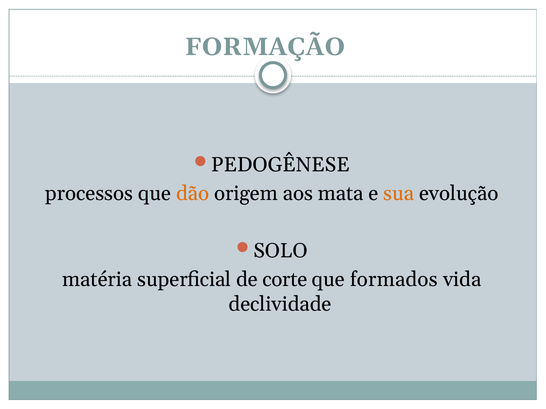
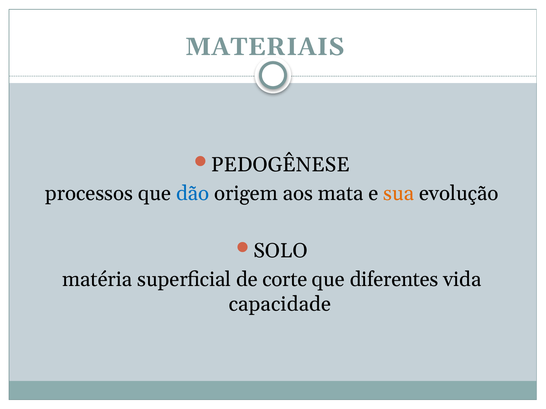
FORMAÇÃO: FORMAÇÃO -> MATERIAIS
dão colour: orange -> blue
formados: formados -> diferentes
declividade: declividade -> capacidade
